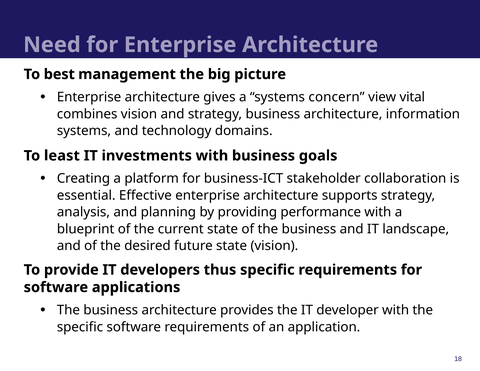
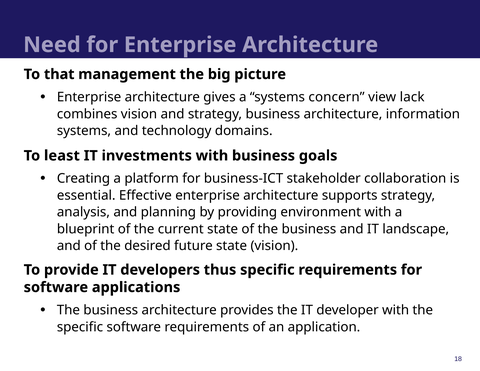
best: best -> that
vital: vital -> lack
performance: performance -> environment
